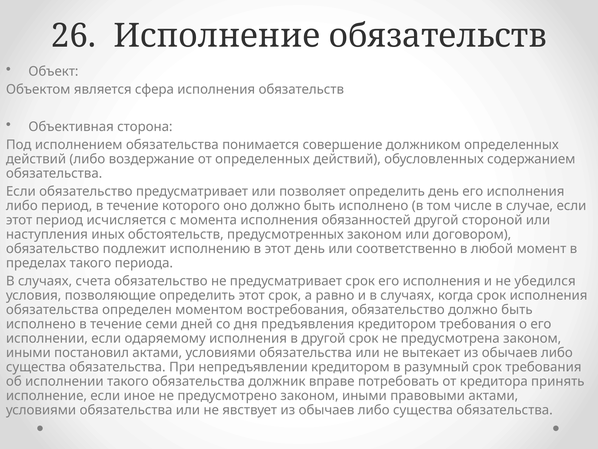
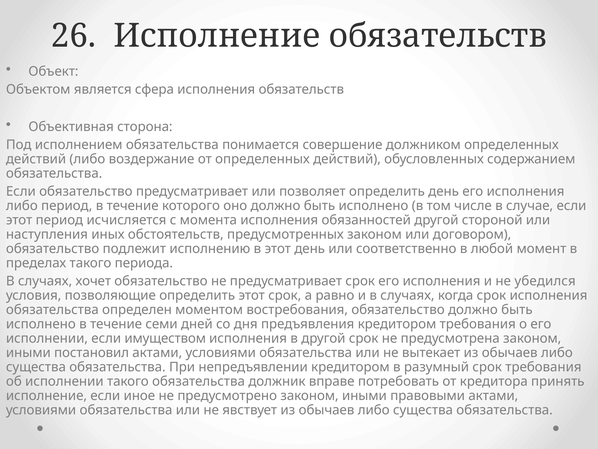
счета: счета -> хочет
одаряемому: одаряемому -> имуществом
